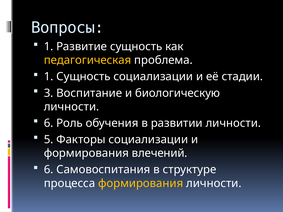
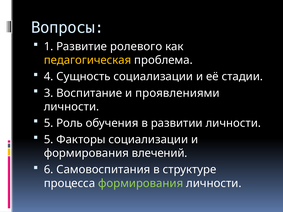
Развитие сущность: сущность -> ролевого
1 at (49, 77): 1 -> 4
биологическую: биологическую -> проявлениями
6 at (49, 123): 6 -> 5
формирования at (141, 184) colour: yellow -> light green
